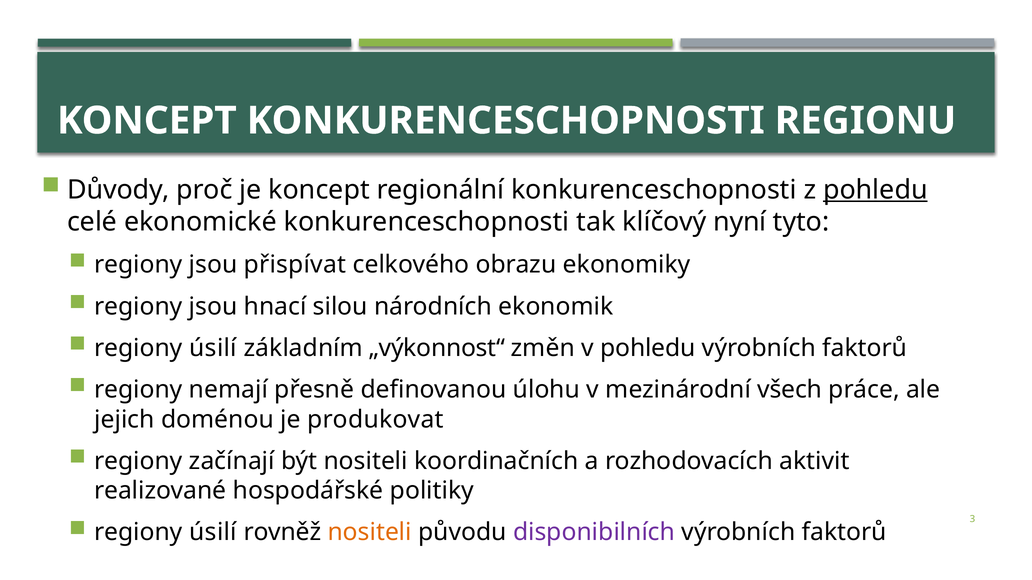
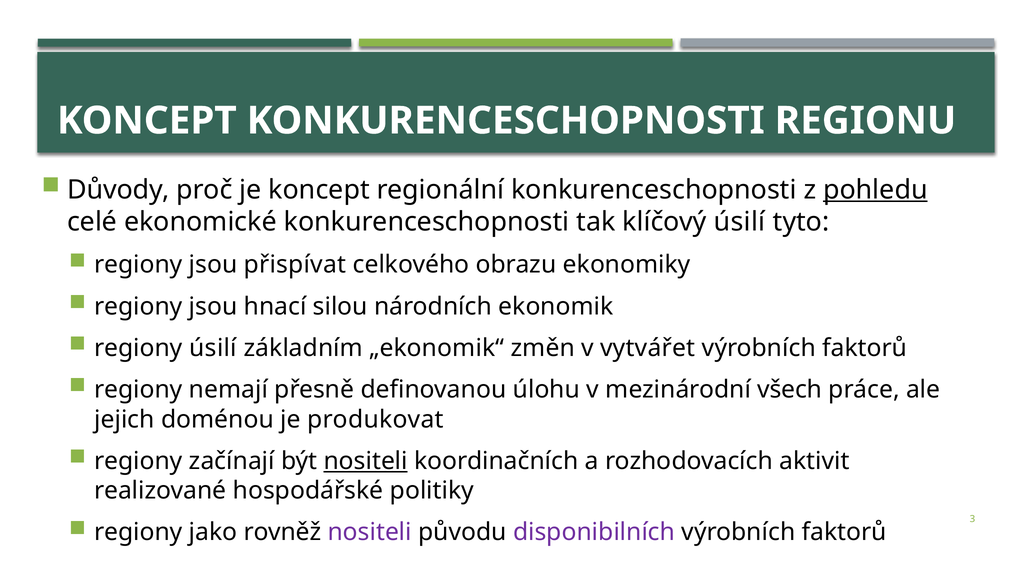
klíčový nyní: nyní -> úsilí
„výkonnost“: „výkonnost“ -> „ekonomik“
v pohledu: pohledu -> vytvářet
nositeli at (366, 461) underline: none -> present
úsilí at (213, 533): úsilí -> jako
nositeli at (370, 533) colour: orange -> purple
